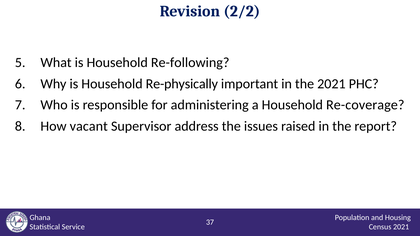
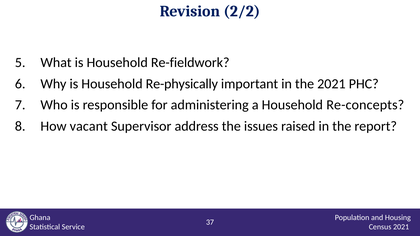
Re-following: Re-following -> Re-fieldwork
Re-coverage: Re-coverage -> Re-concepts
